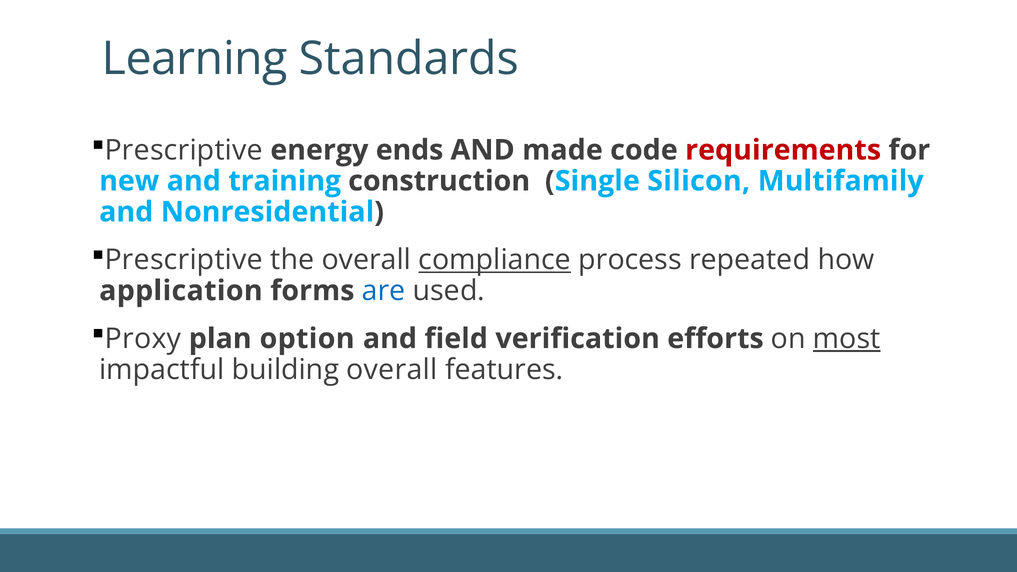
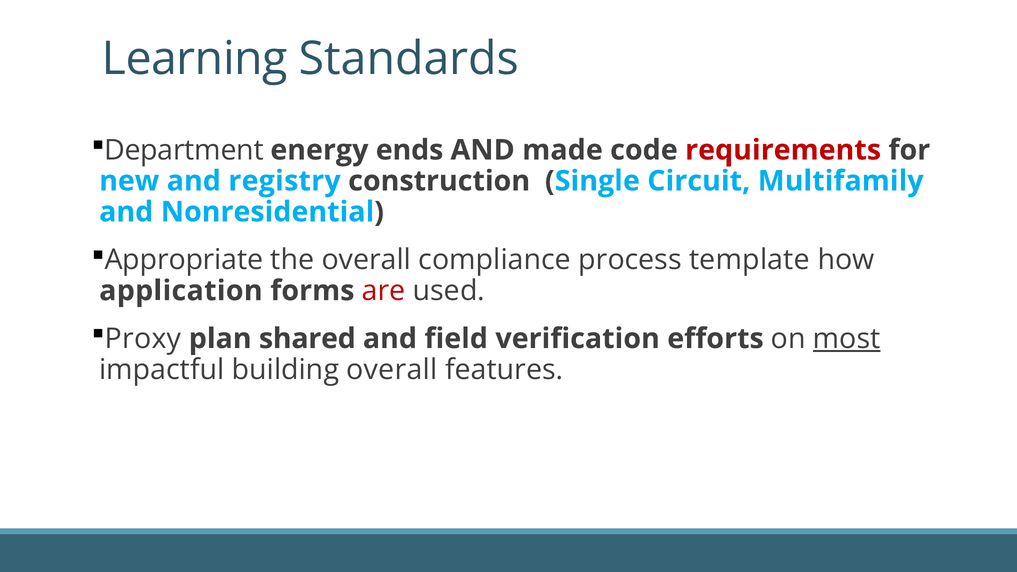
Prescriptive at (184, 150): Prescriptive -> Department
training: training -> registry
Silicon: Silicon -> Circuit
Prescriptive at (184, 260): Prescriptive -> Appropriate
compliance underline: present -> none
repeated: repeated -> template
are colour: blue -> red
option: option -> shared
